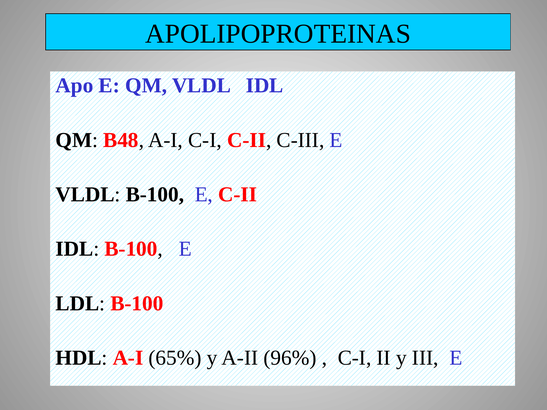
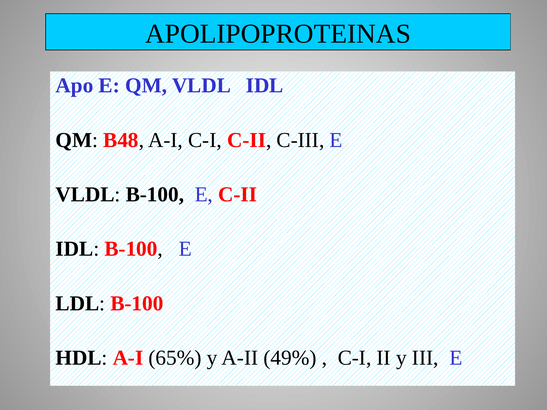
96%: 96% -> 49%
